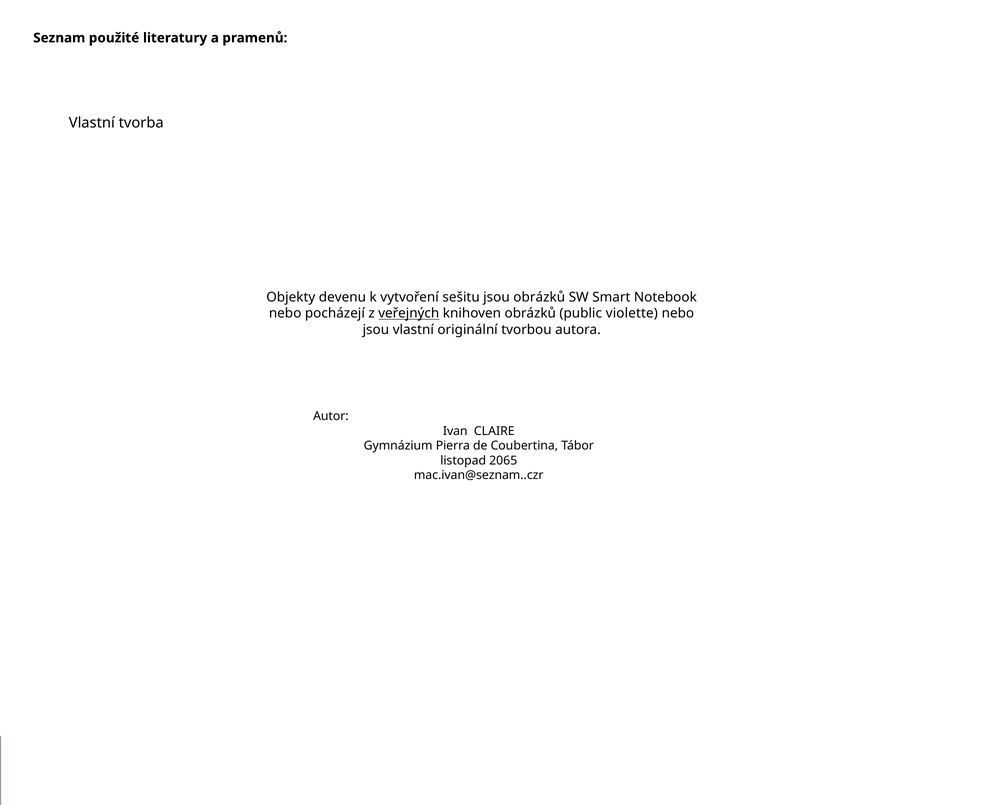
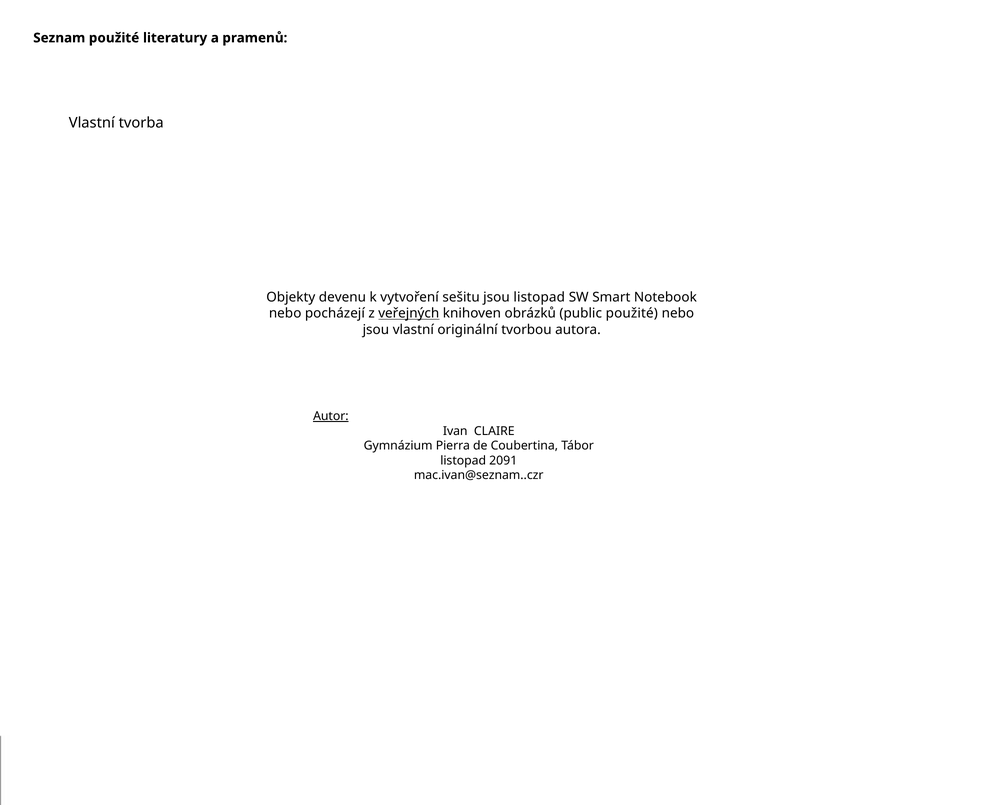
jsou obrázků: obrázků -> listopad
public violette: violette -> použité
Autor underline: none -> present
2065: 2065 -> 2091
